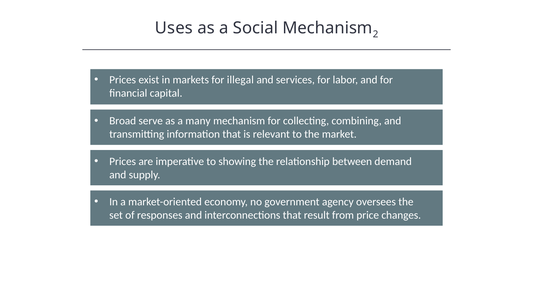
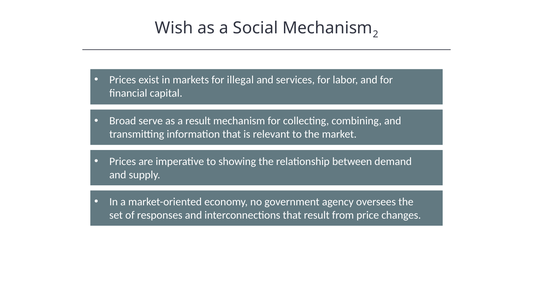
Uses: Uses -> Wish
a many: many -> result
